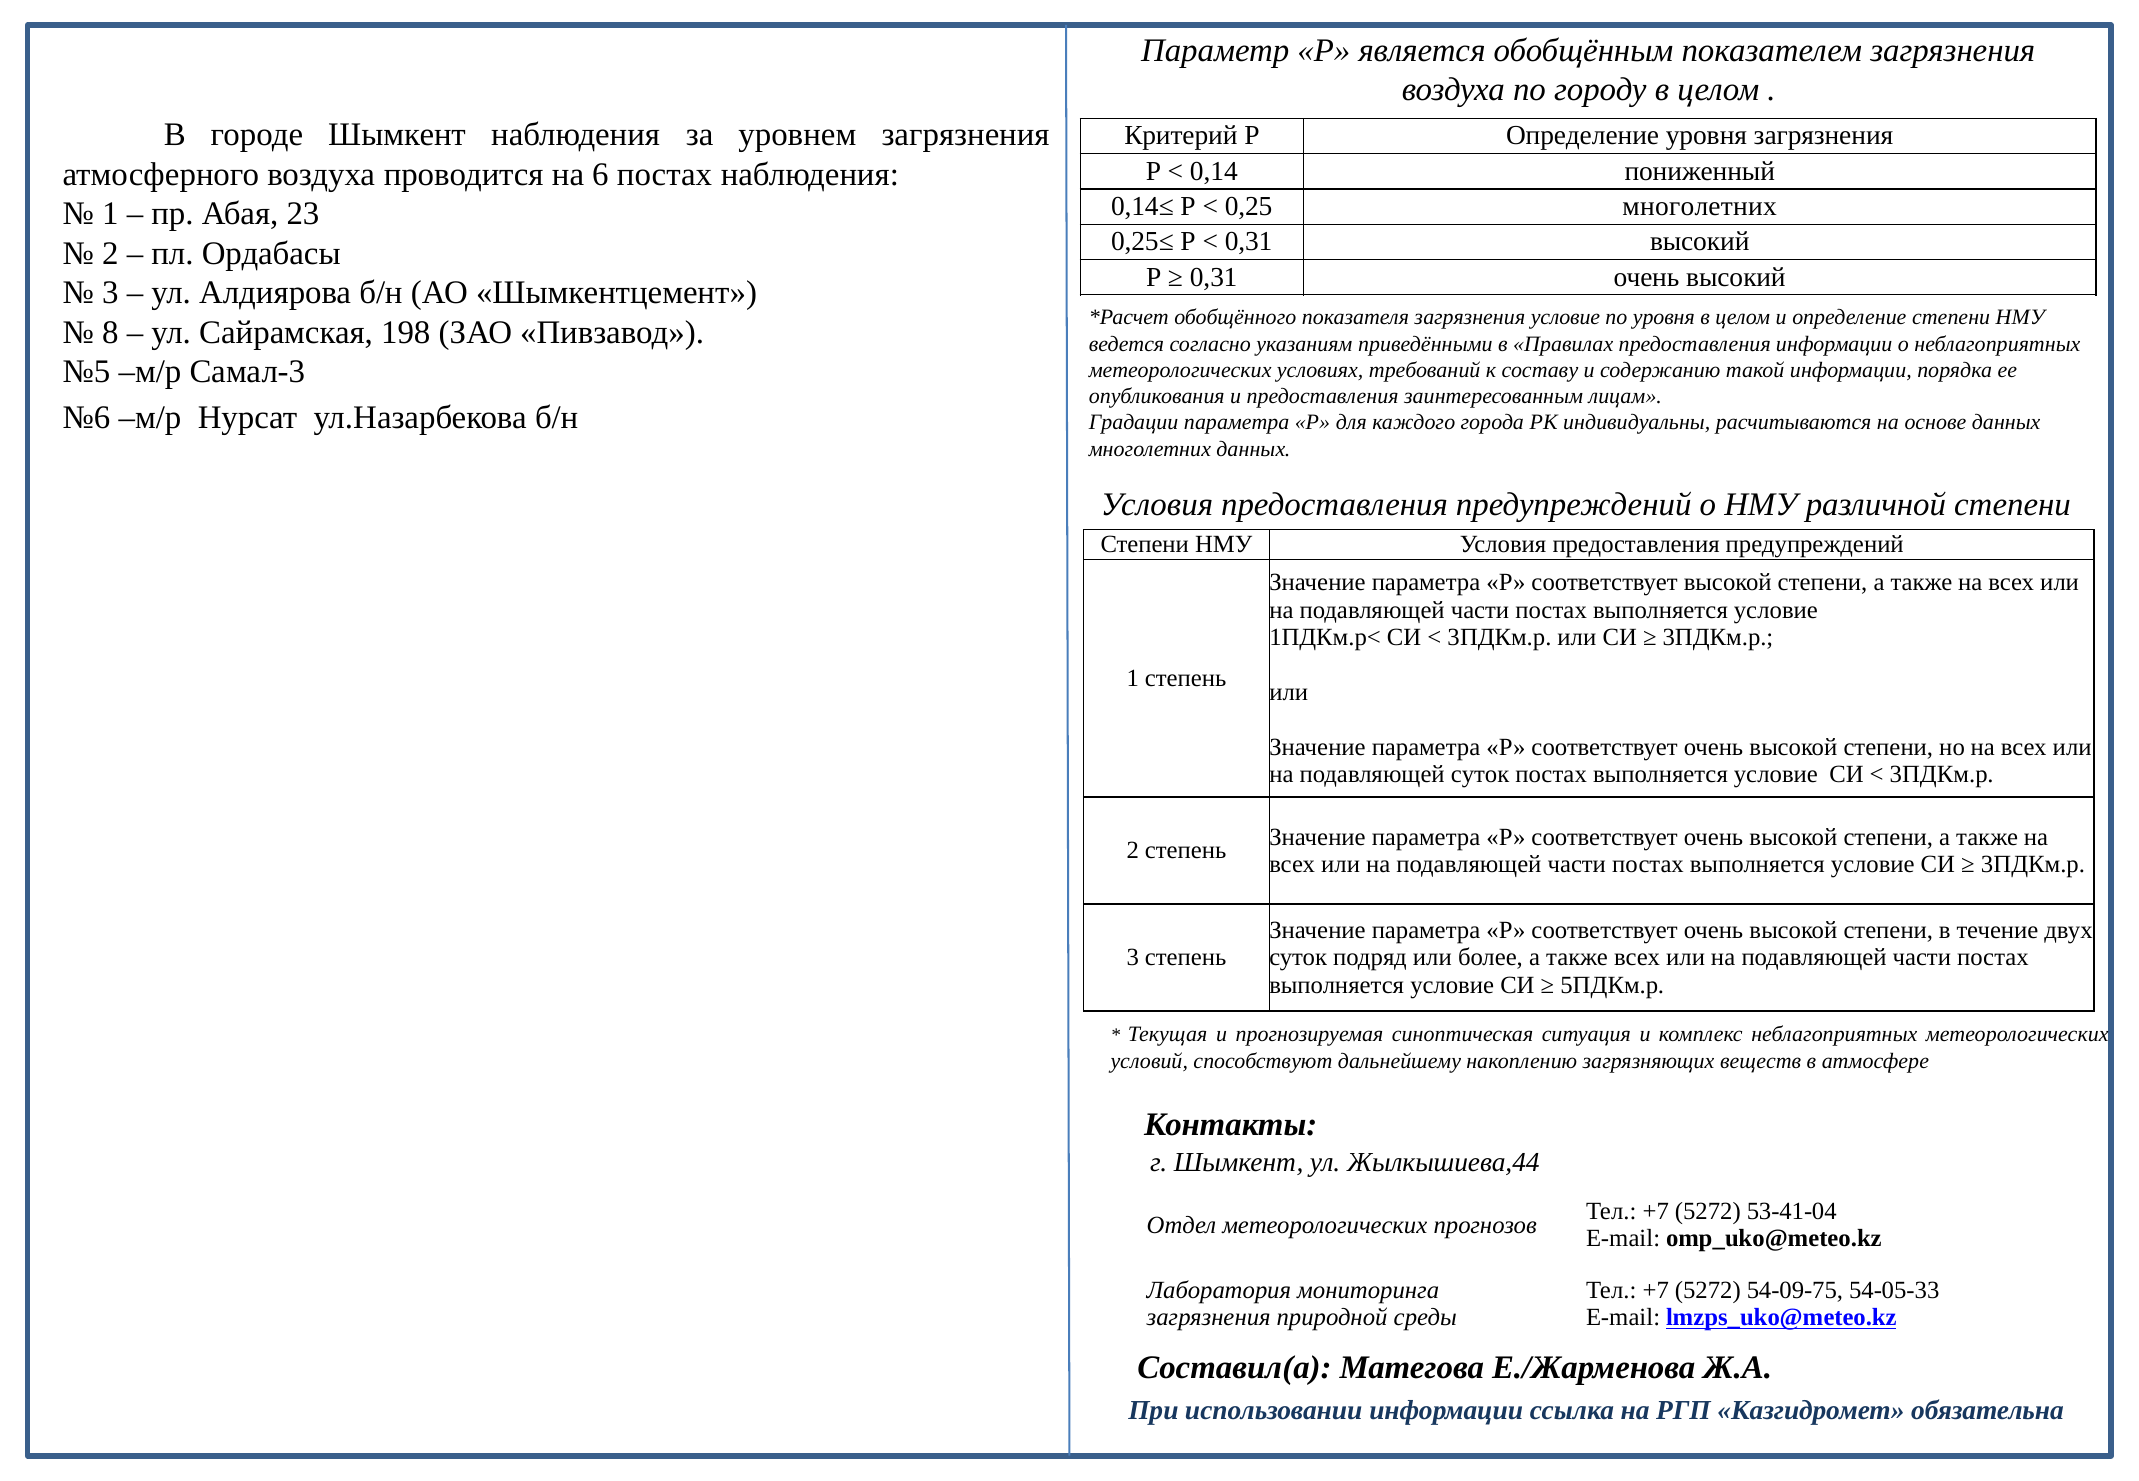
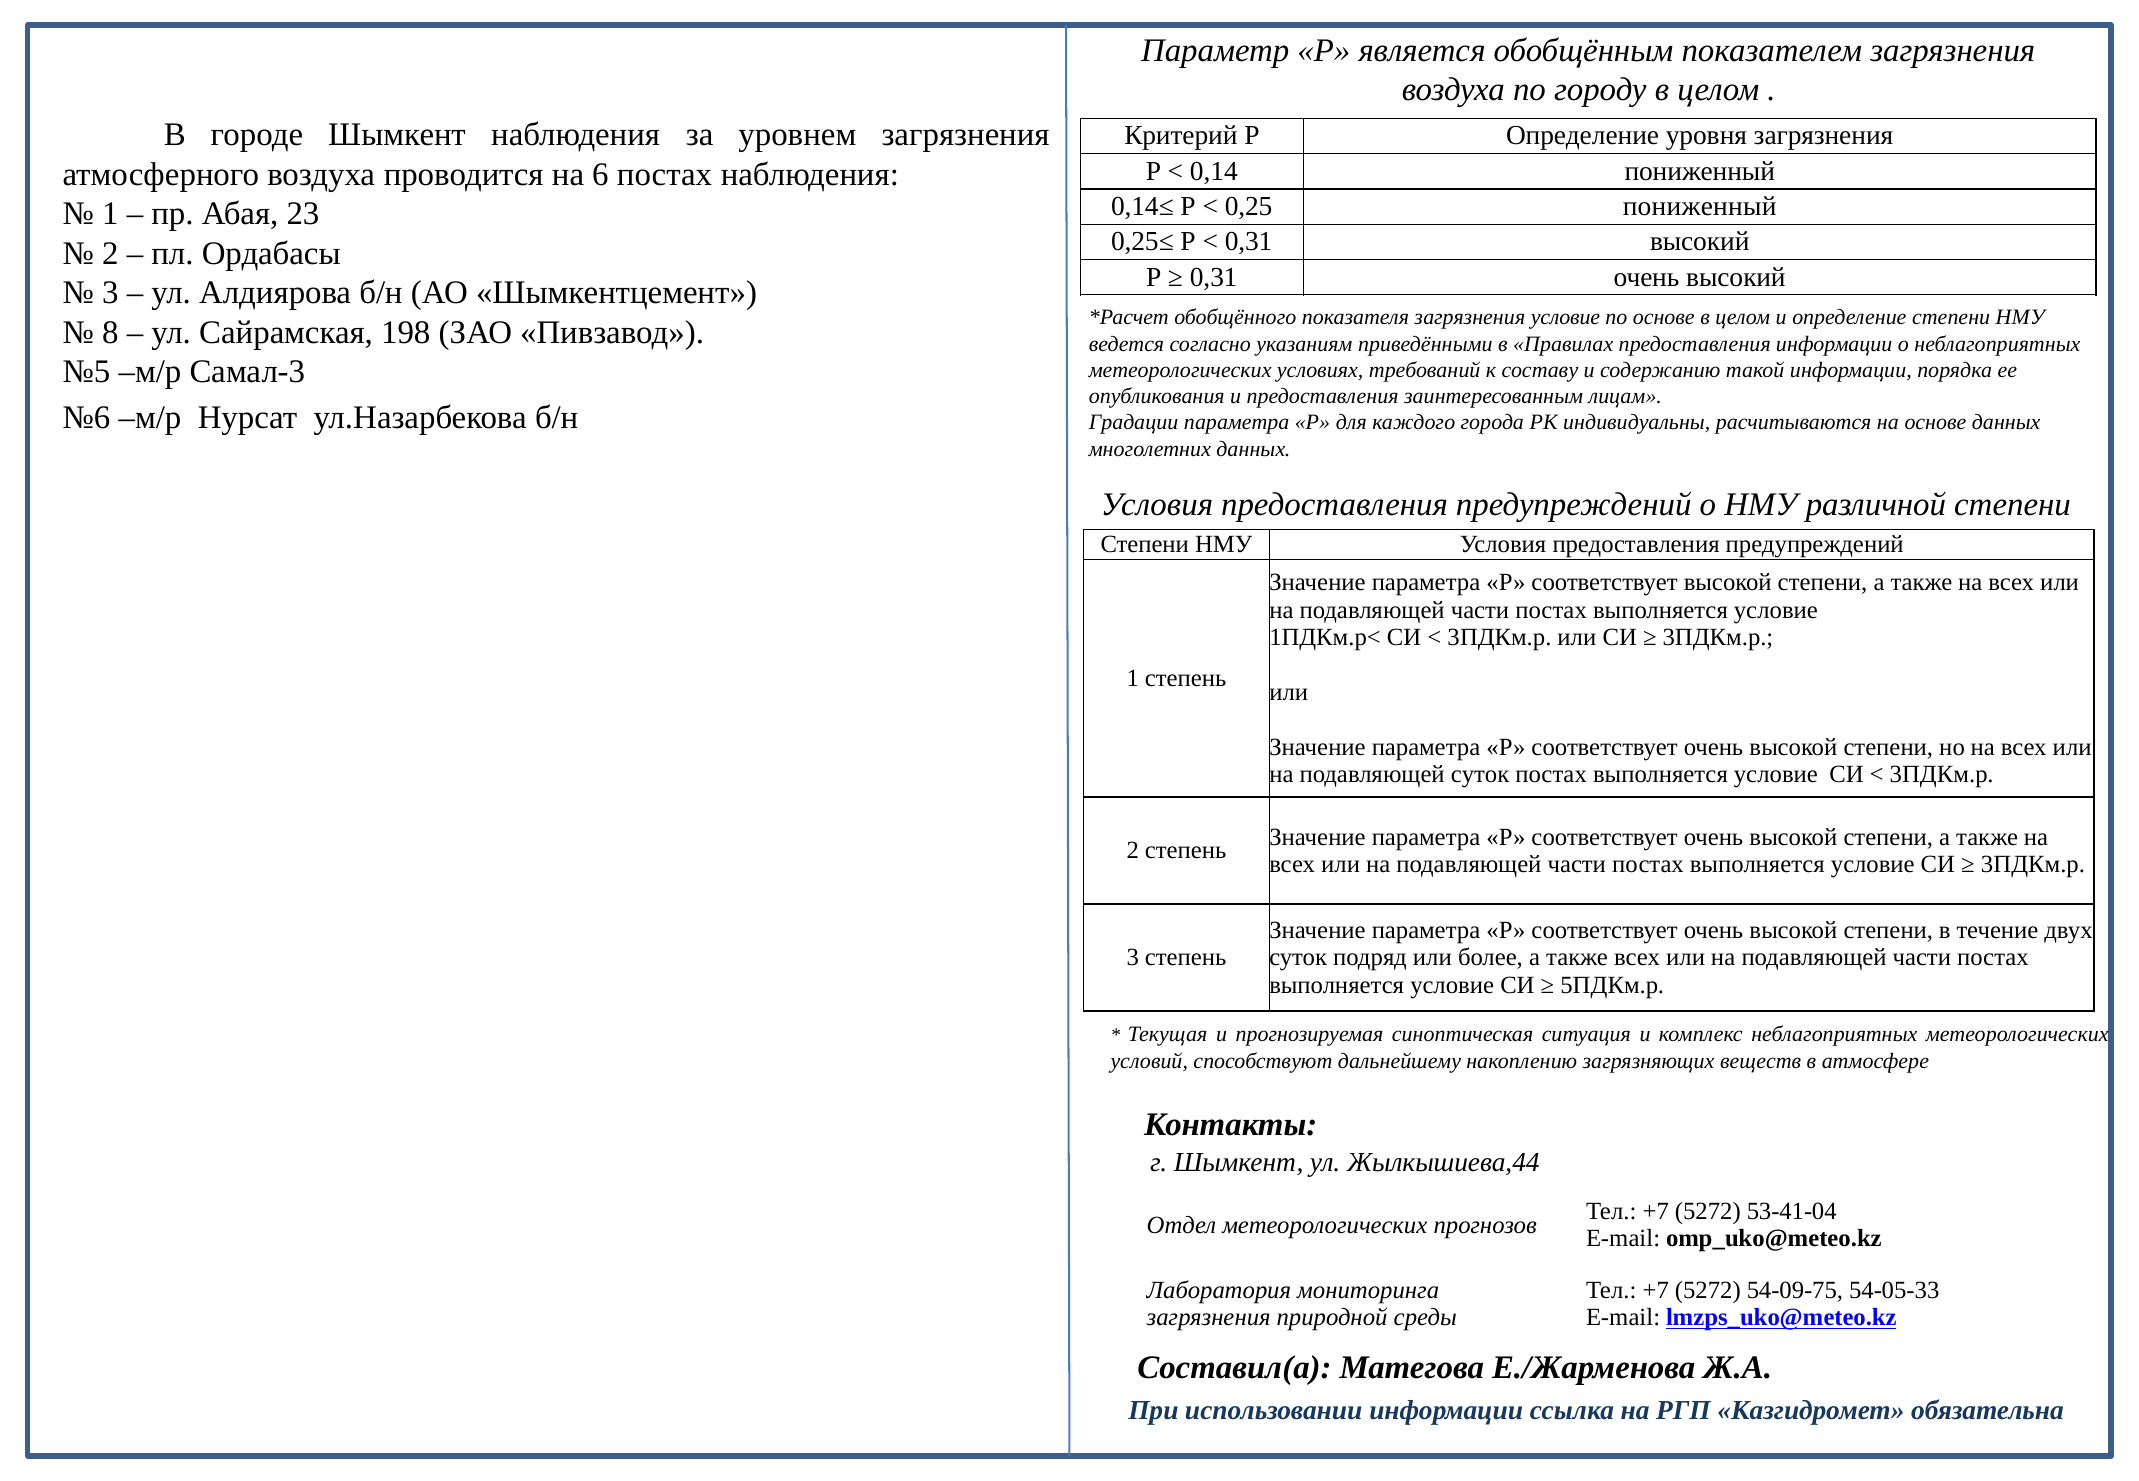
0,25 многолетних: многолетних -> пониженный
по уровня: уровня -> основе
